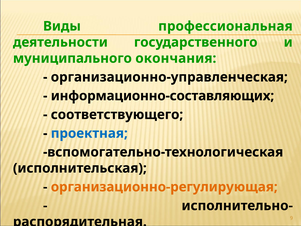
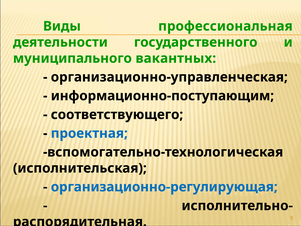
окончания: окончания -> вакантных
информационно-составляющих: информационно-составляющих -> информационно-поступающим
организационно-регулирующая colour: orange -> blue
